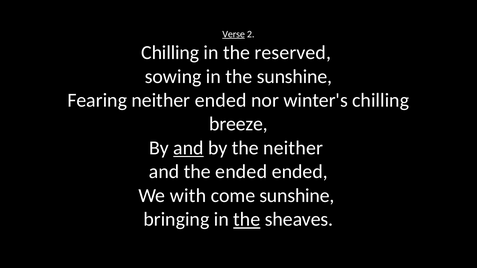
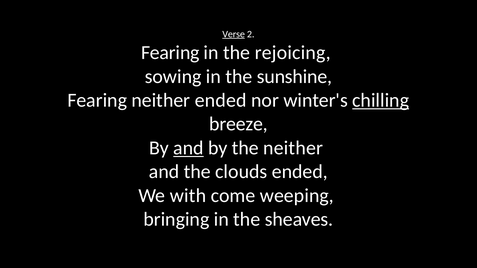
Chilling at (170, 53): Chilling -> Fearing
reserved: reserved -> rejoicing
chilling at (381, 100) underline: none -> present
the ended: ended -> clouds
come sunshine: sunshine -> weeping
the at (247, 220) underline: present -> none
